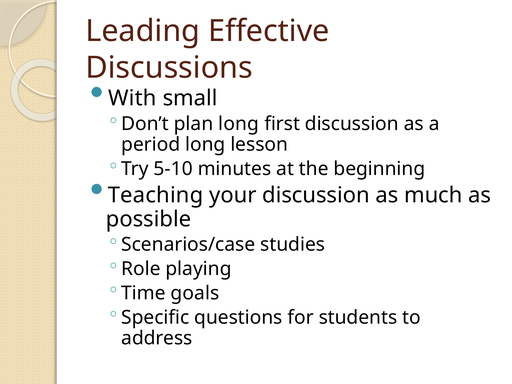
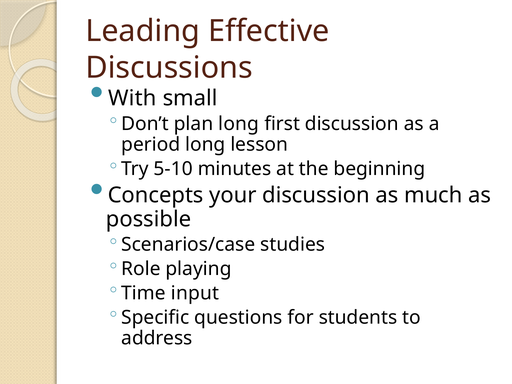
Teaching: Teaching -> Concepts
goals: goals -> input
